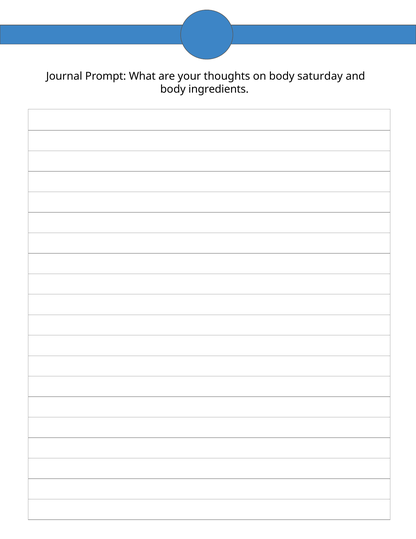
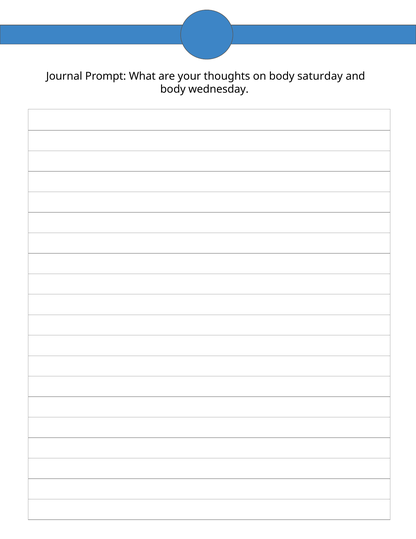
ingredients: ingredients -> wednesday
